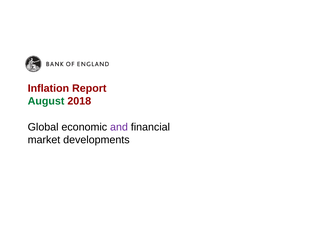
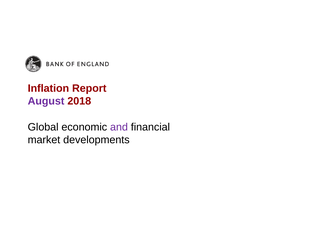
August colour: green -> purple
